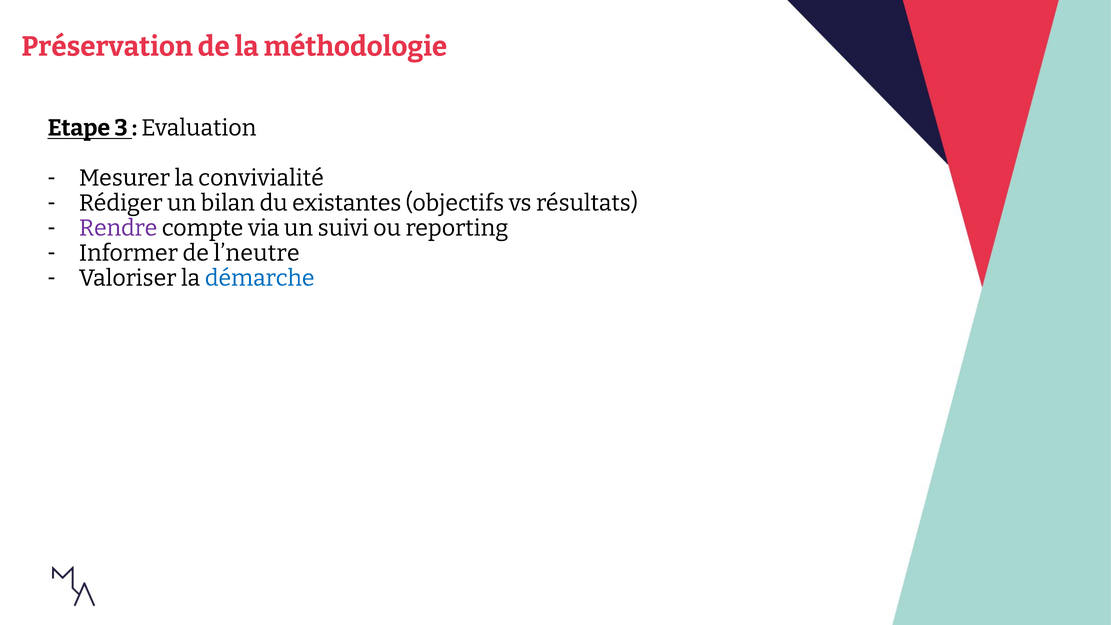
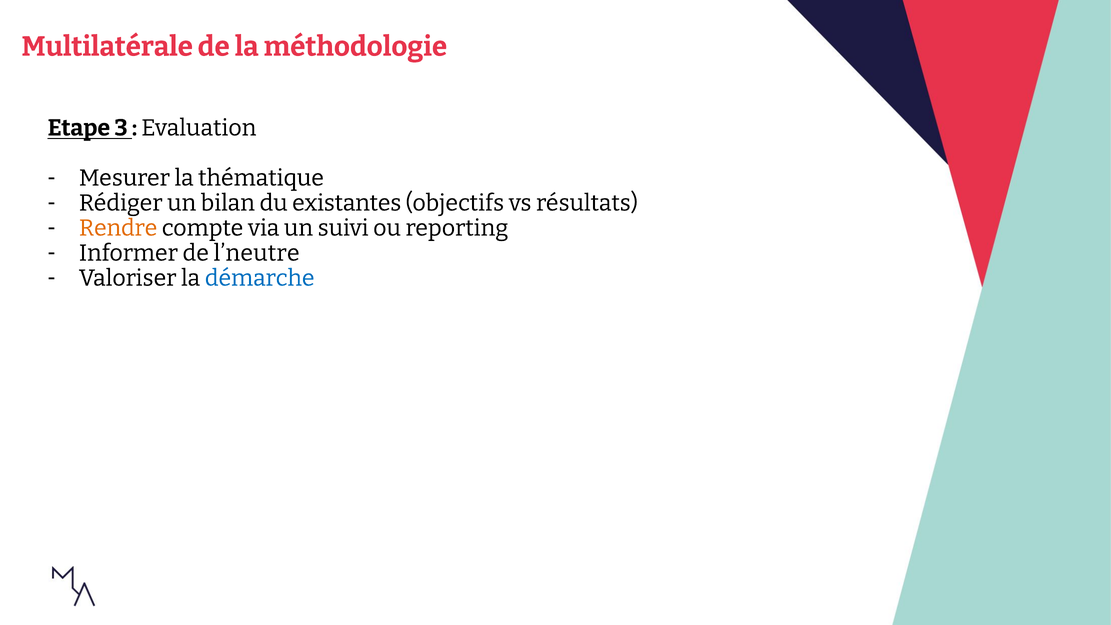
Préservation: Préservation -> Multilatérale
convivialité: convivialité -> thématique
Rendre colour: purple -> orange
